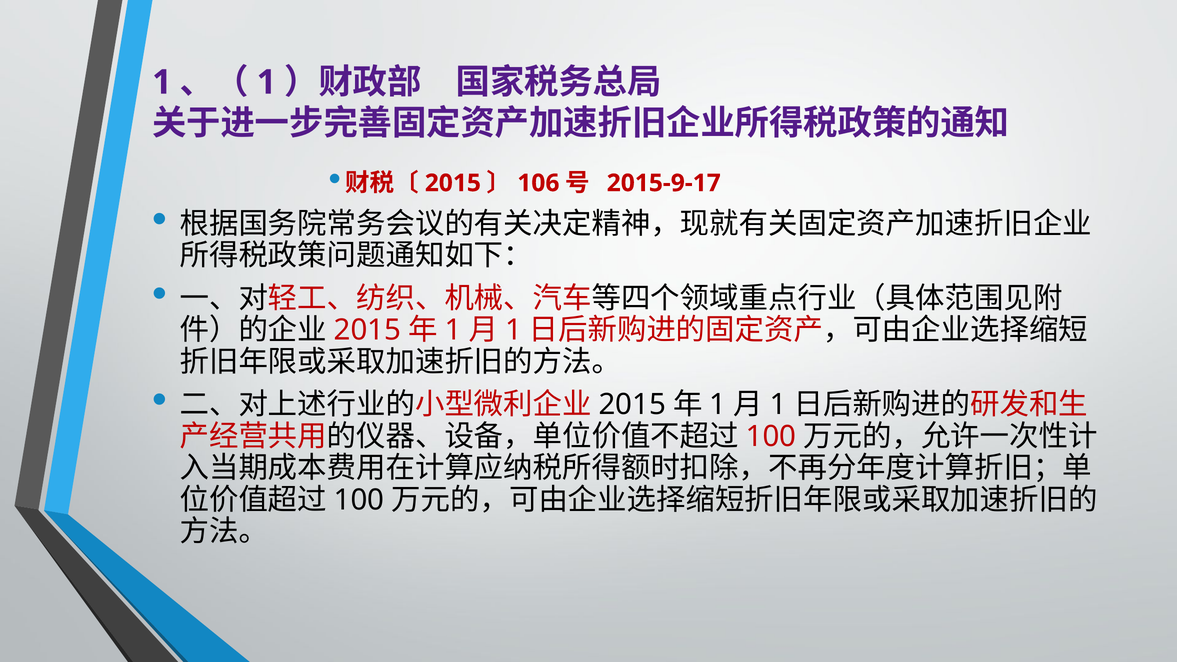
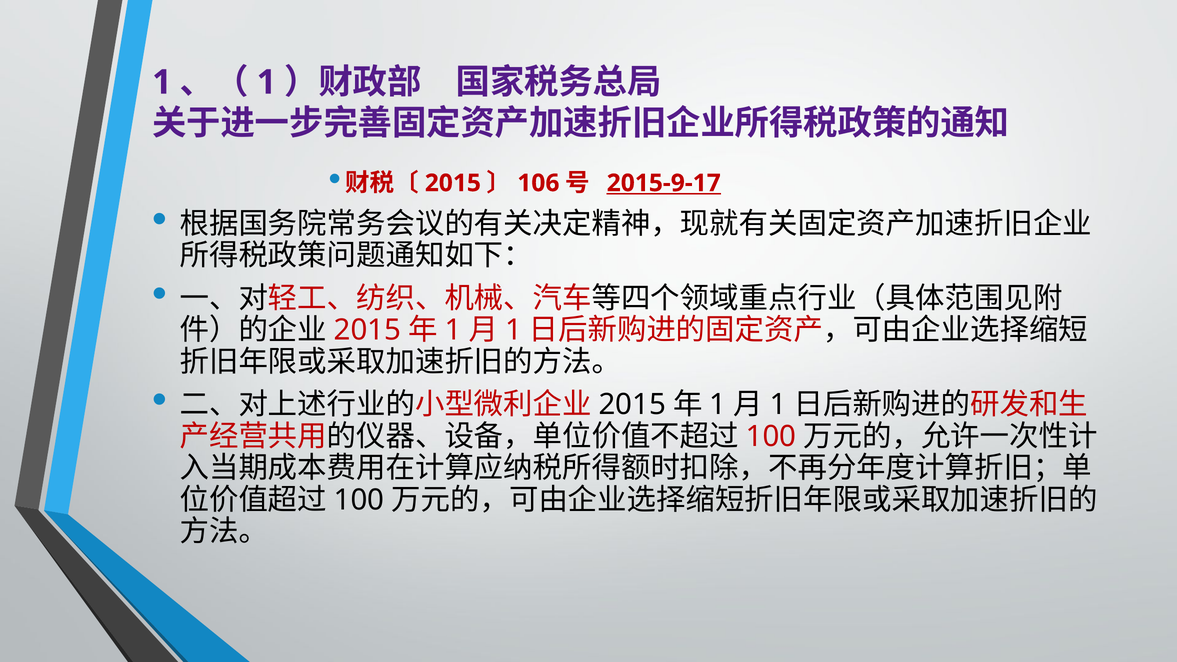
2015-9-17 underline: none -> present
